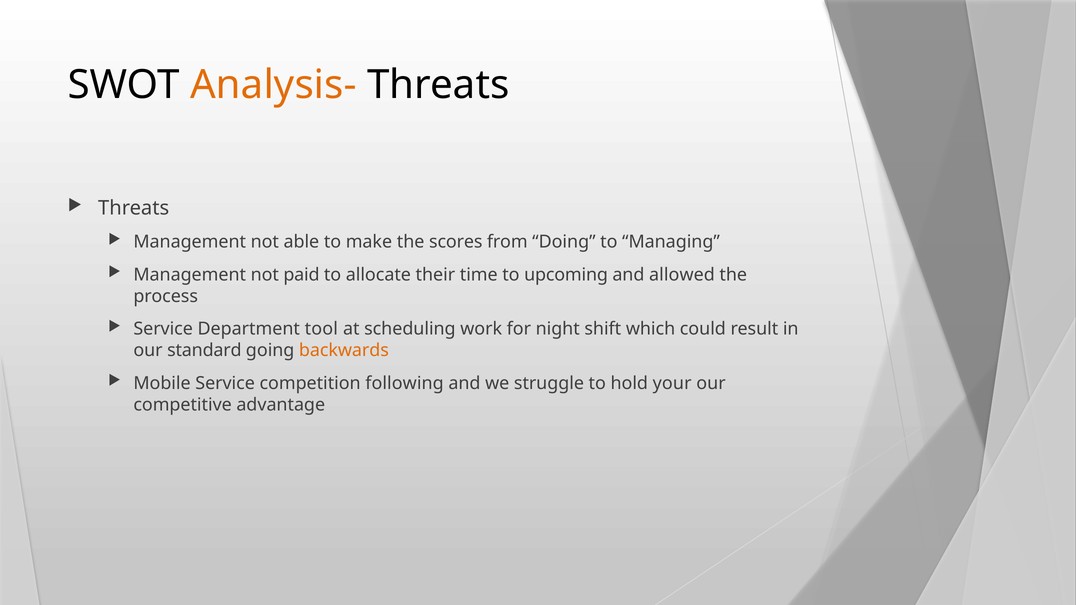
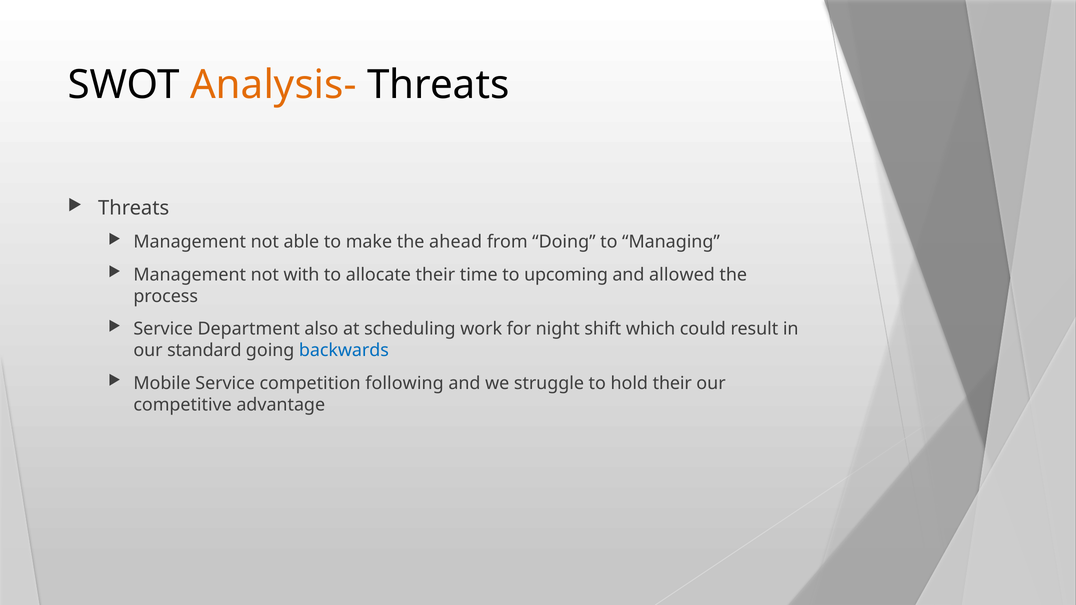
scores: scores -> ahead
paid: paid -> with
tool: tool -> also
backwards colour: orange -> blue
hold your: your -> their
